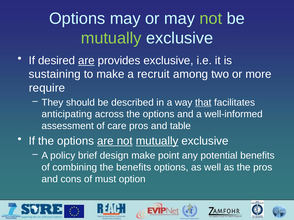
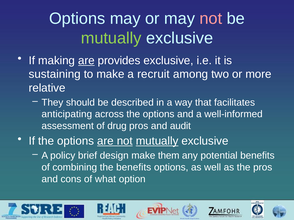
not at (211, 19) colour: light green -> pink
desired: desired -> making
require: require -> relative
that underline: present -> none
care: care -> drug
table: table -> audit
point: point -> them
must: must -> what
